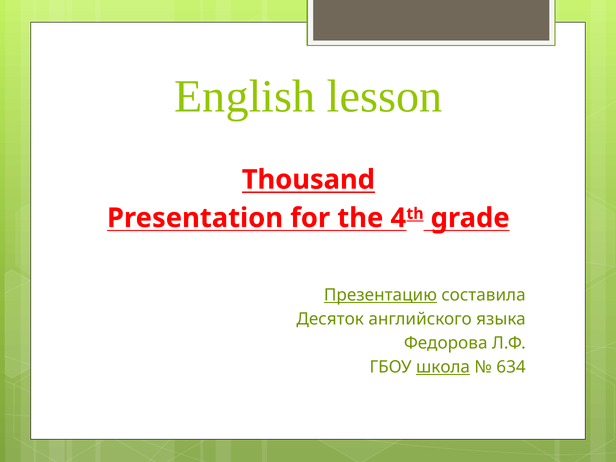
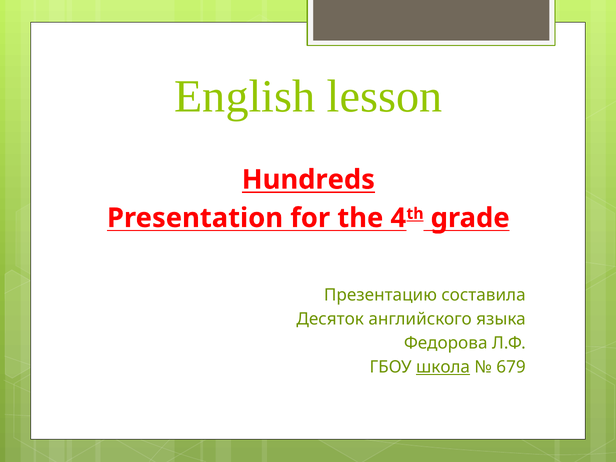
Thousand: Thousand -> Hundreds
Презентацию underline: present -> none
634: 634 -> 679
